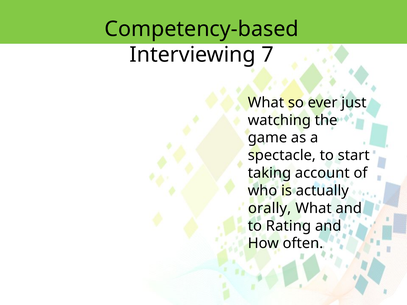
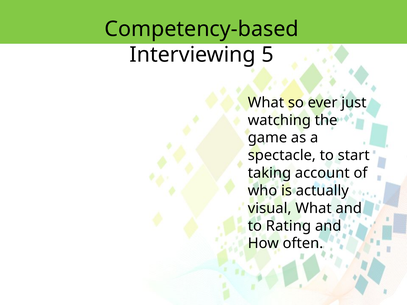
7: 7 -> 5
orally: orally -> visual
